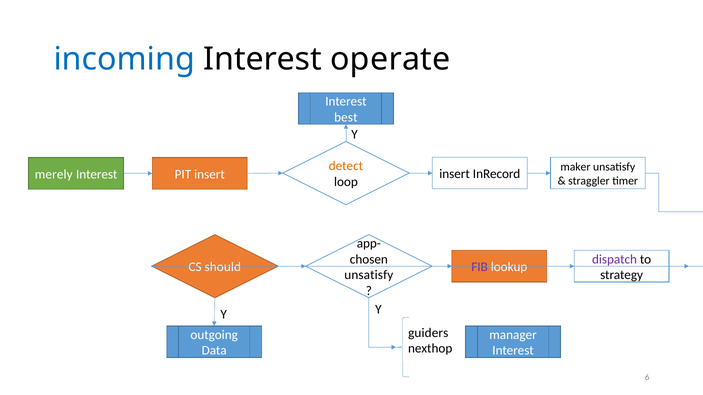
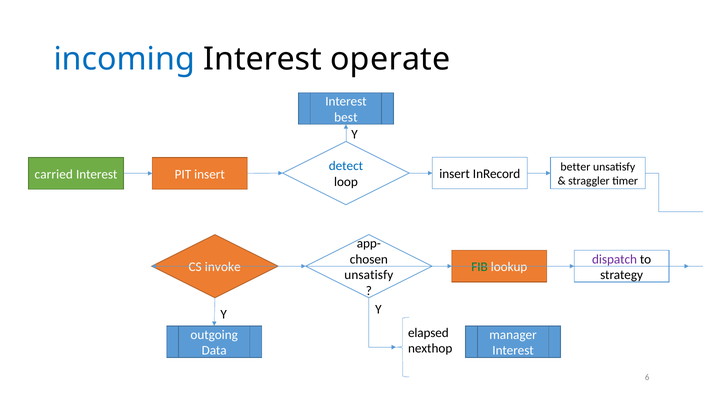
detect colour: orange -> blue
maker: maker -> better
merely: merely -> carried
should: should -> invoke
FIB colour: purple -> green
guiders: guiders -> elapsed
